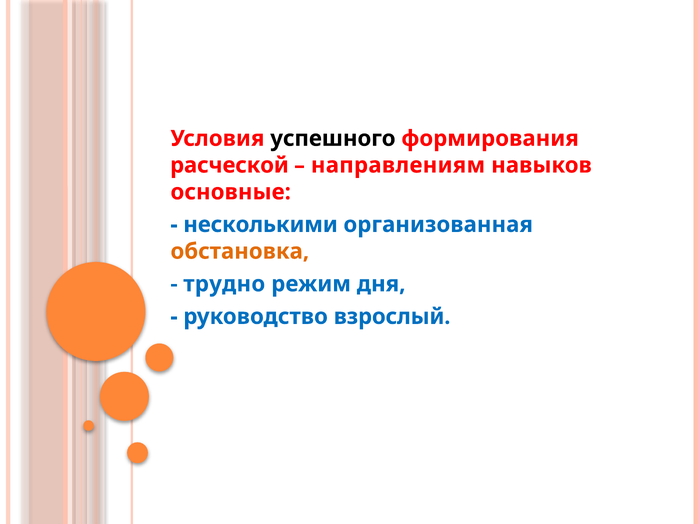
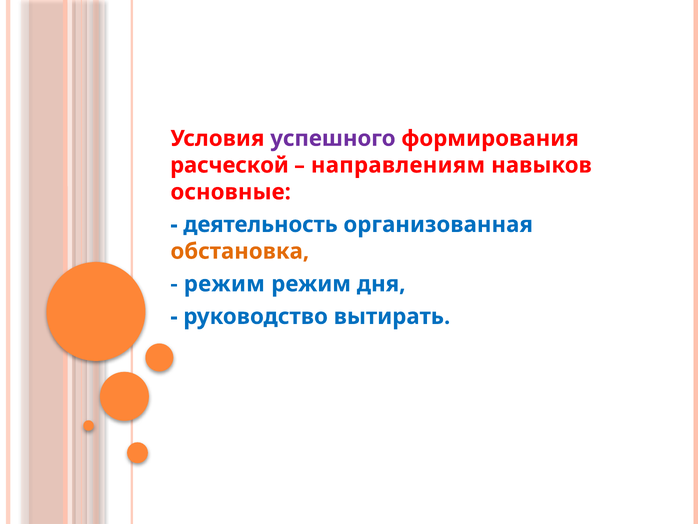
успешного colour: black -> purple
несколькими: несколькими -> деятельность
трудно at (224, 284): трудно -> режим
взрослый: взрослый -> вытирать
